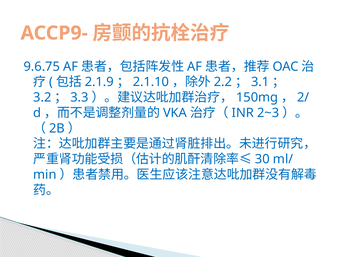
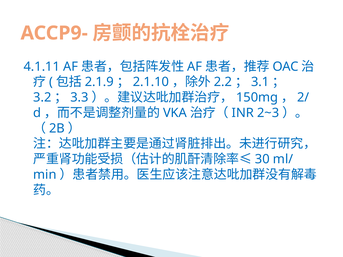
9.6.75: 9.6.75 -> 4.1.11
